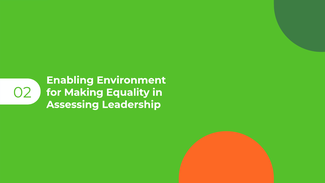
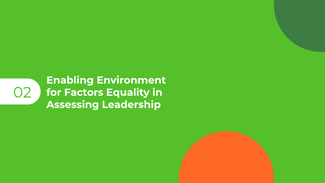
Making: Making -> Factors
